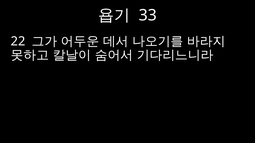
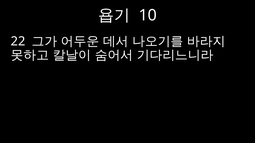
33: 33 -> 10
